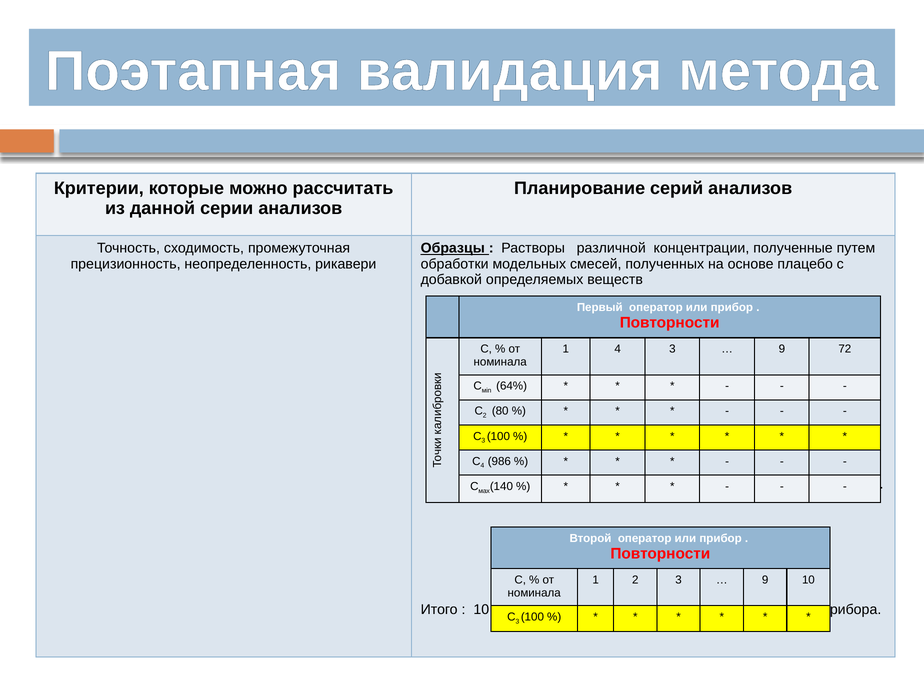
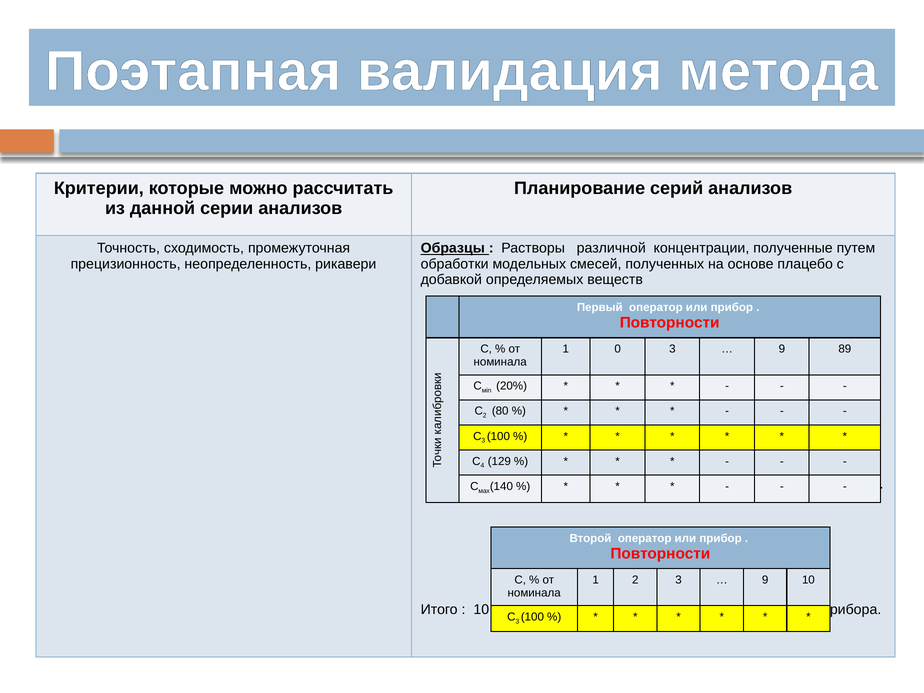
1 4: 4 -> 0
72: 72 -> 89
64%: 64% -> 20%
986: 986 -> 129
